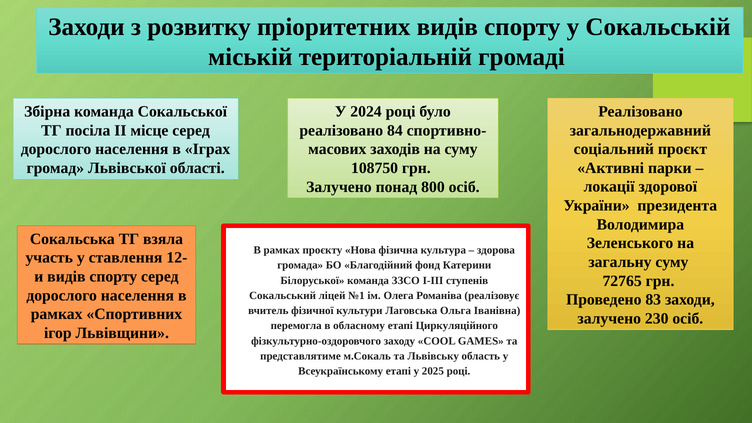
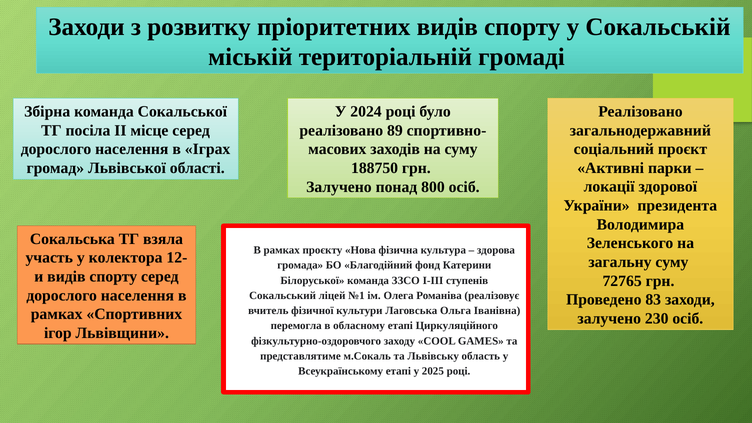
84: 84 -> 89
108750: 108750 -> 188750
ставлення: ставлення -> колектора
